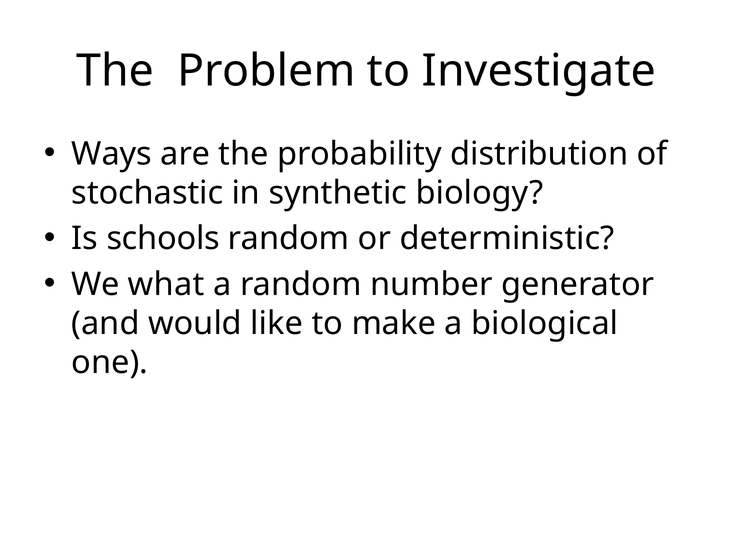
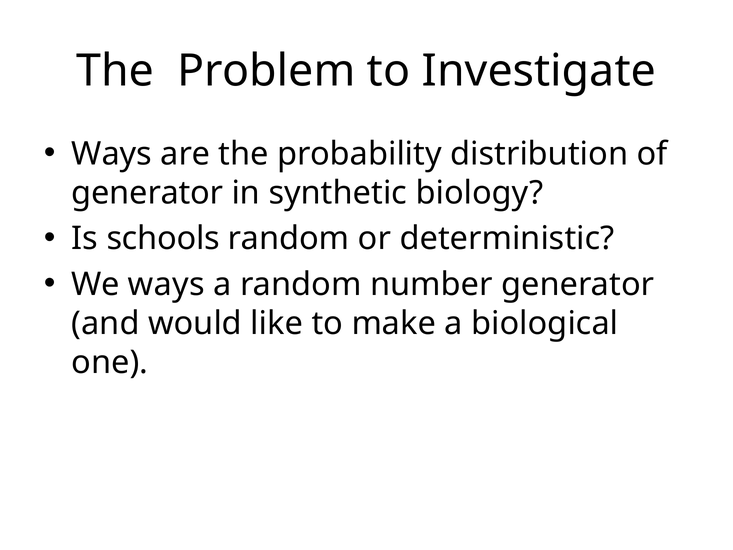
stochastic at (147, 193): stochastic -> generator
We what: what -> ways
